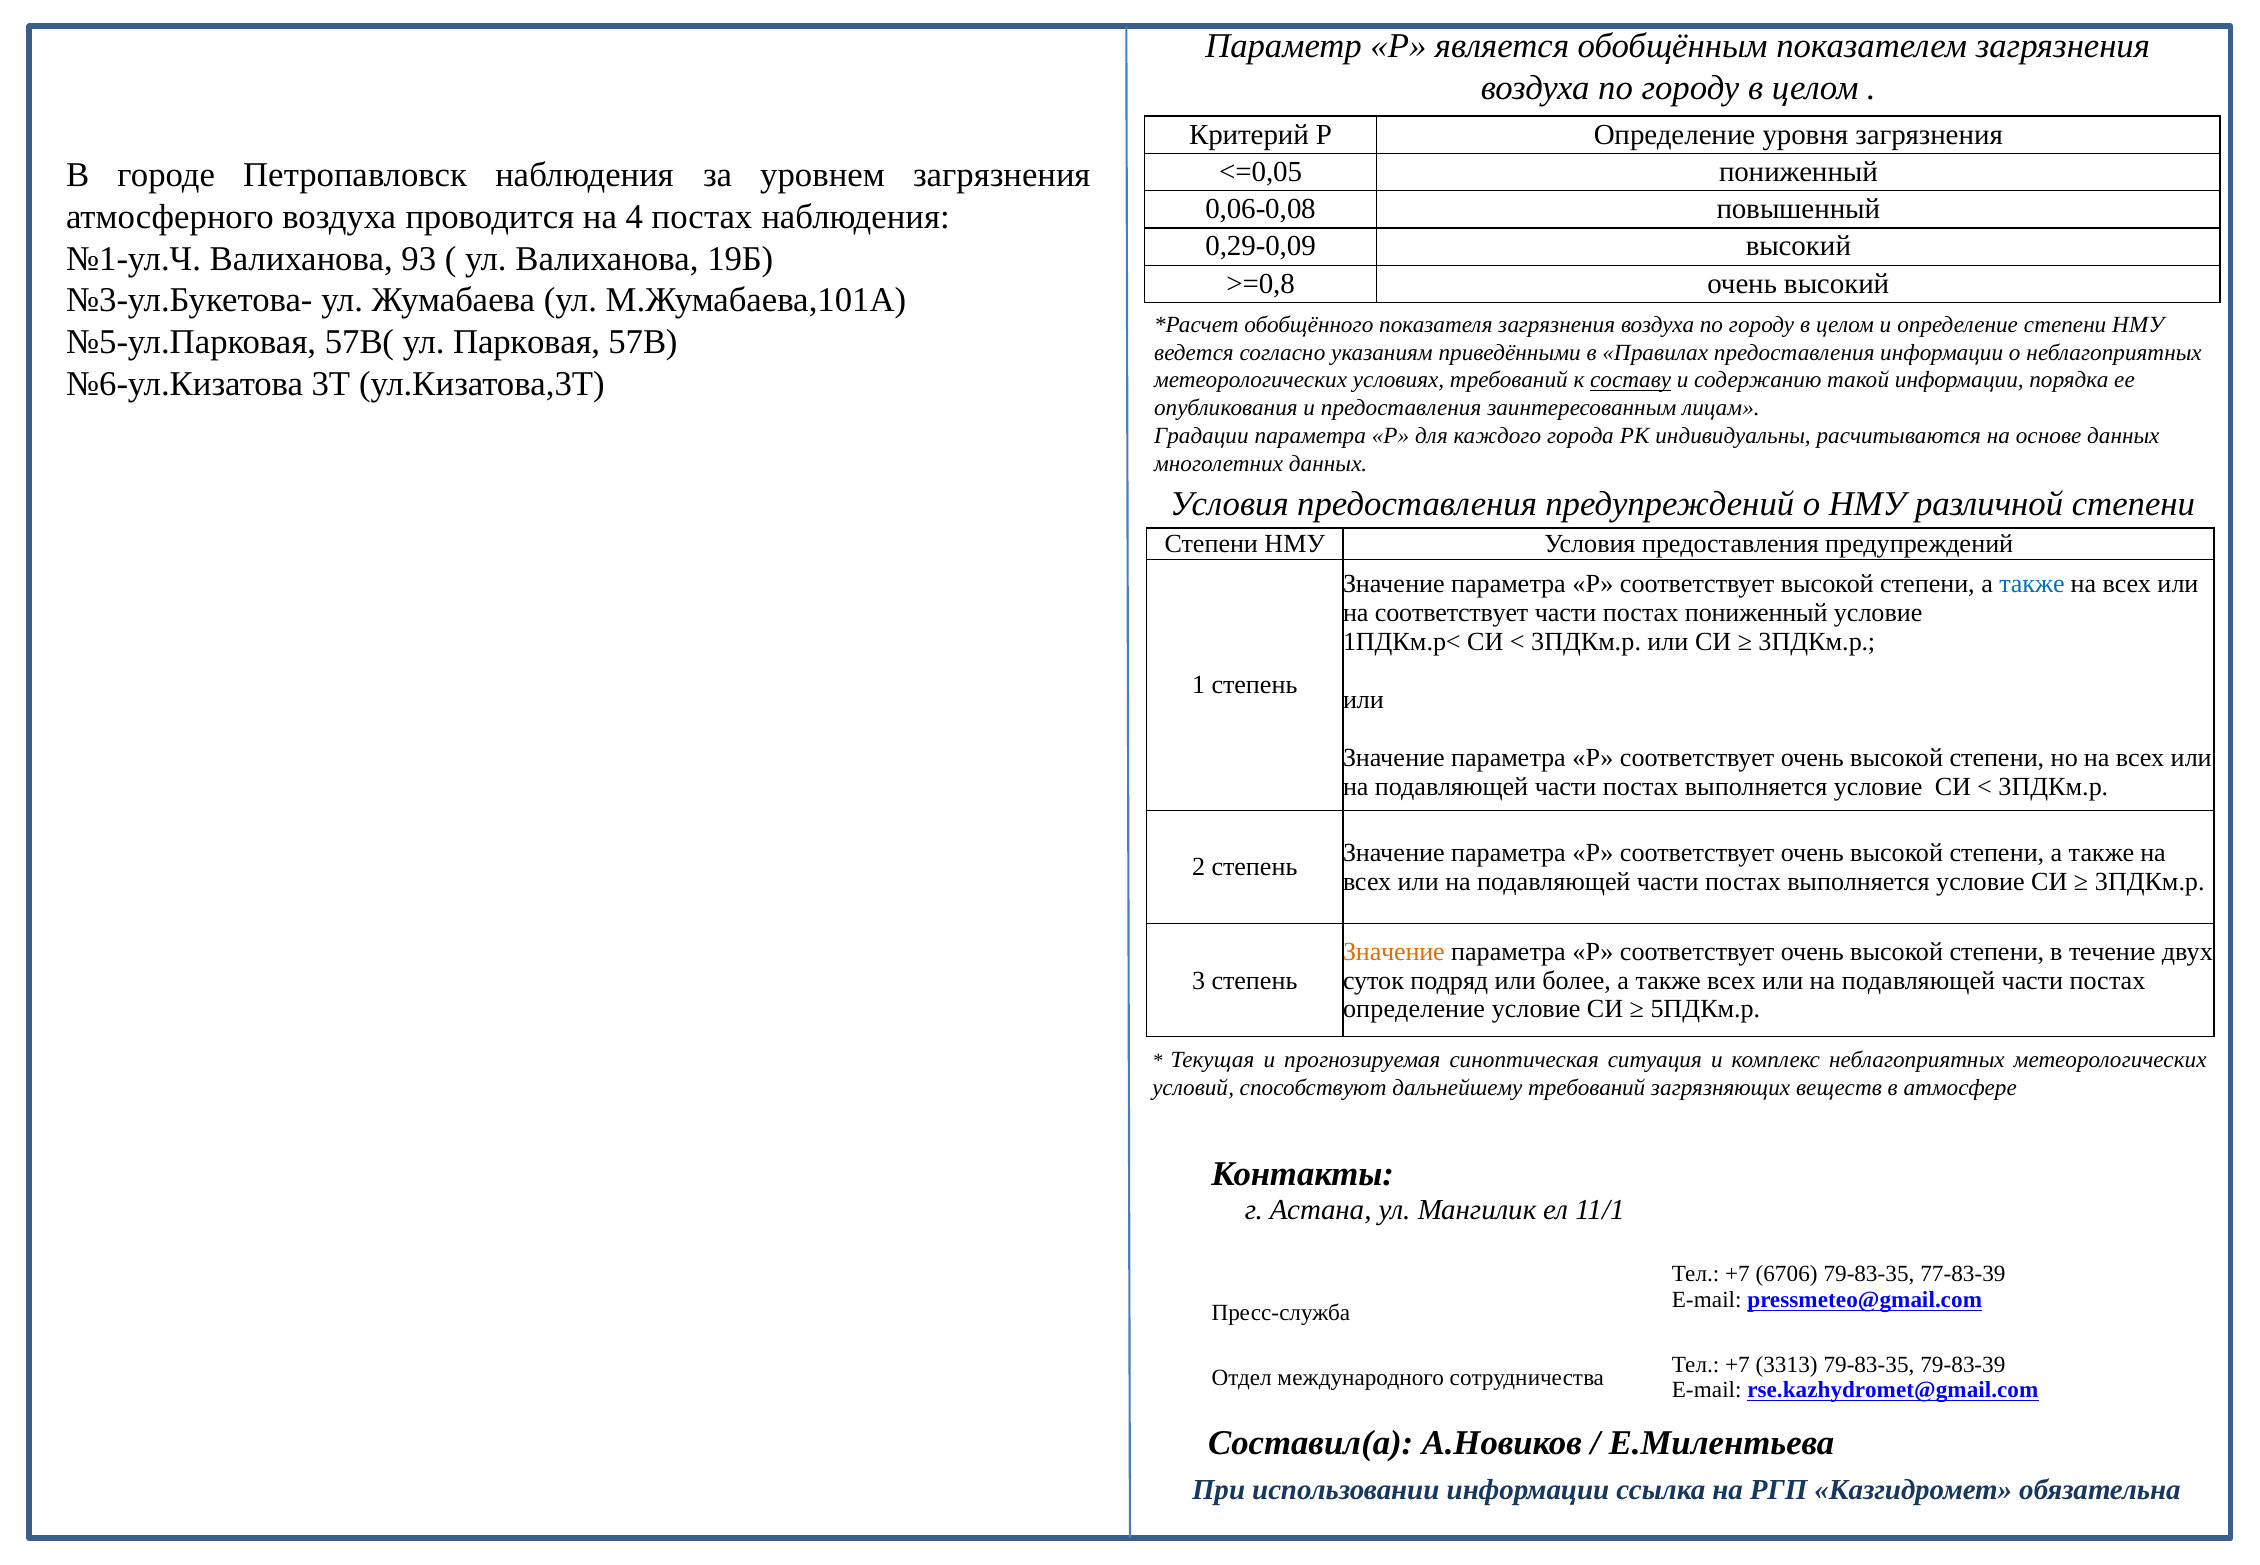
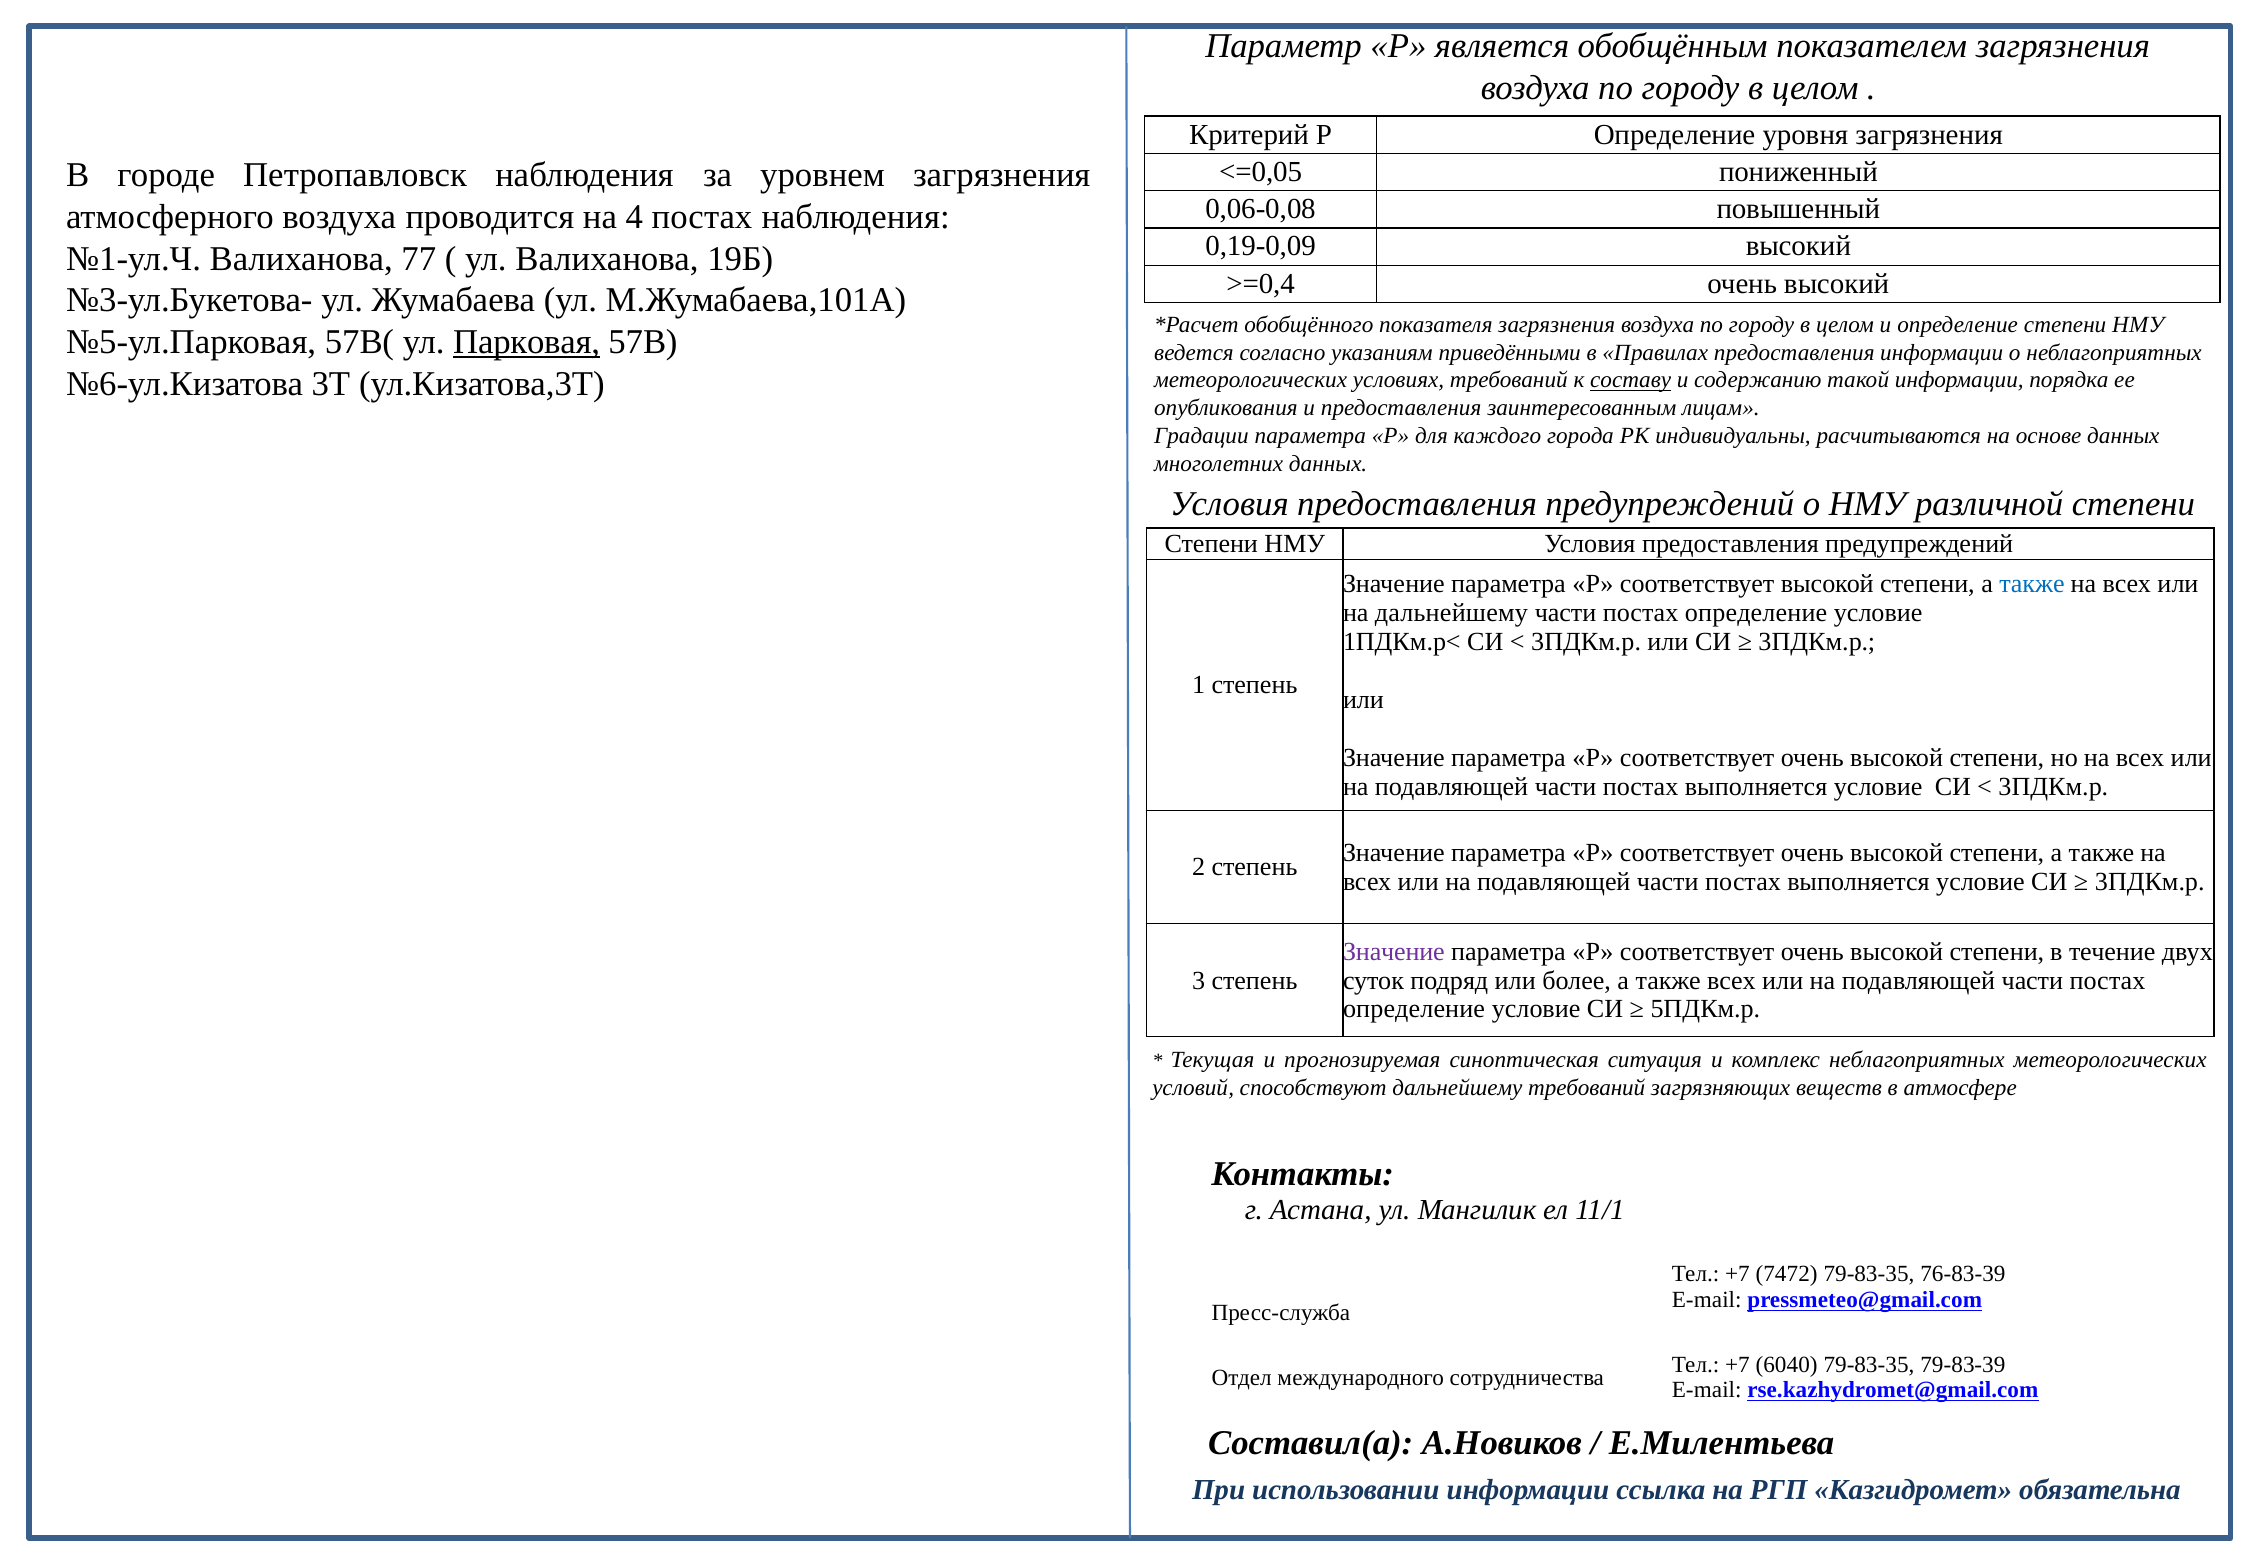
0,29-0,09: 0,29-0,09 -> 0,19-0,09
93: 93 -> 77
>=0,8: >=0,8 -> >=0,4
Парковая underline: none -> present
на соответствует: соответствует -> дальнейшему
пониженный at (1756, 613): пониженный -> определение
Значение at (1394, 951) colour: orange -> purple
6706: 6706 -> 7472
77-83-39: 77-83-39 -> 76-83-39
3313: 3313 -> 6040
